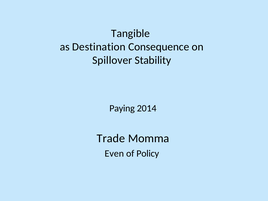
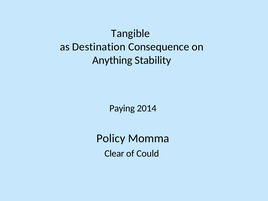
Spillover: Spillover -> Anything
Trade: Trade -> Policy
Even: Even -> Clear
Policy: Policy -> Could
